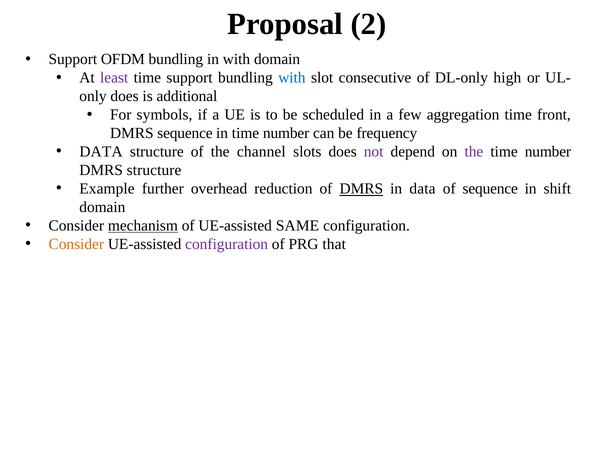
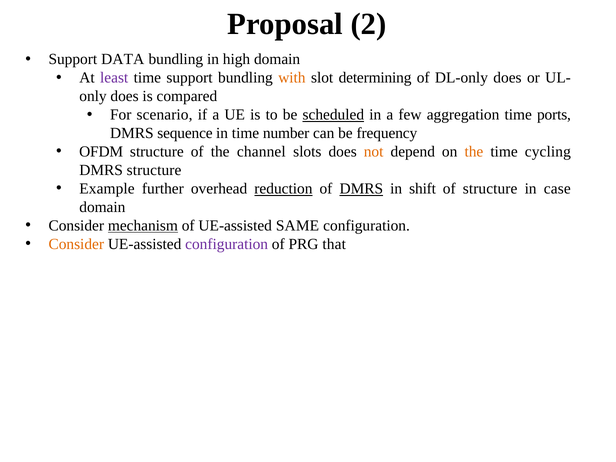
OFDM: OFDM -> DATA
in with: with -> high
with at (292, 78) colour: blue -> orange
consecutive: consecutive -> determining
DL-only high: high -> does
additional: additional -> compared
symbols: symbols -> scenario
scheduled underline: none -> present
front: front -> ports
DATA at (101, 152): DATA -> OFDM
not colour: purple -> orange
the at (474, 152) colour: purple -> orange
number at (548, 152): number -> cycling
reduction underline: none -> present
in data: data -> shift
of sequence: sequence -> structure
shift: shift -> case
